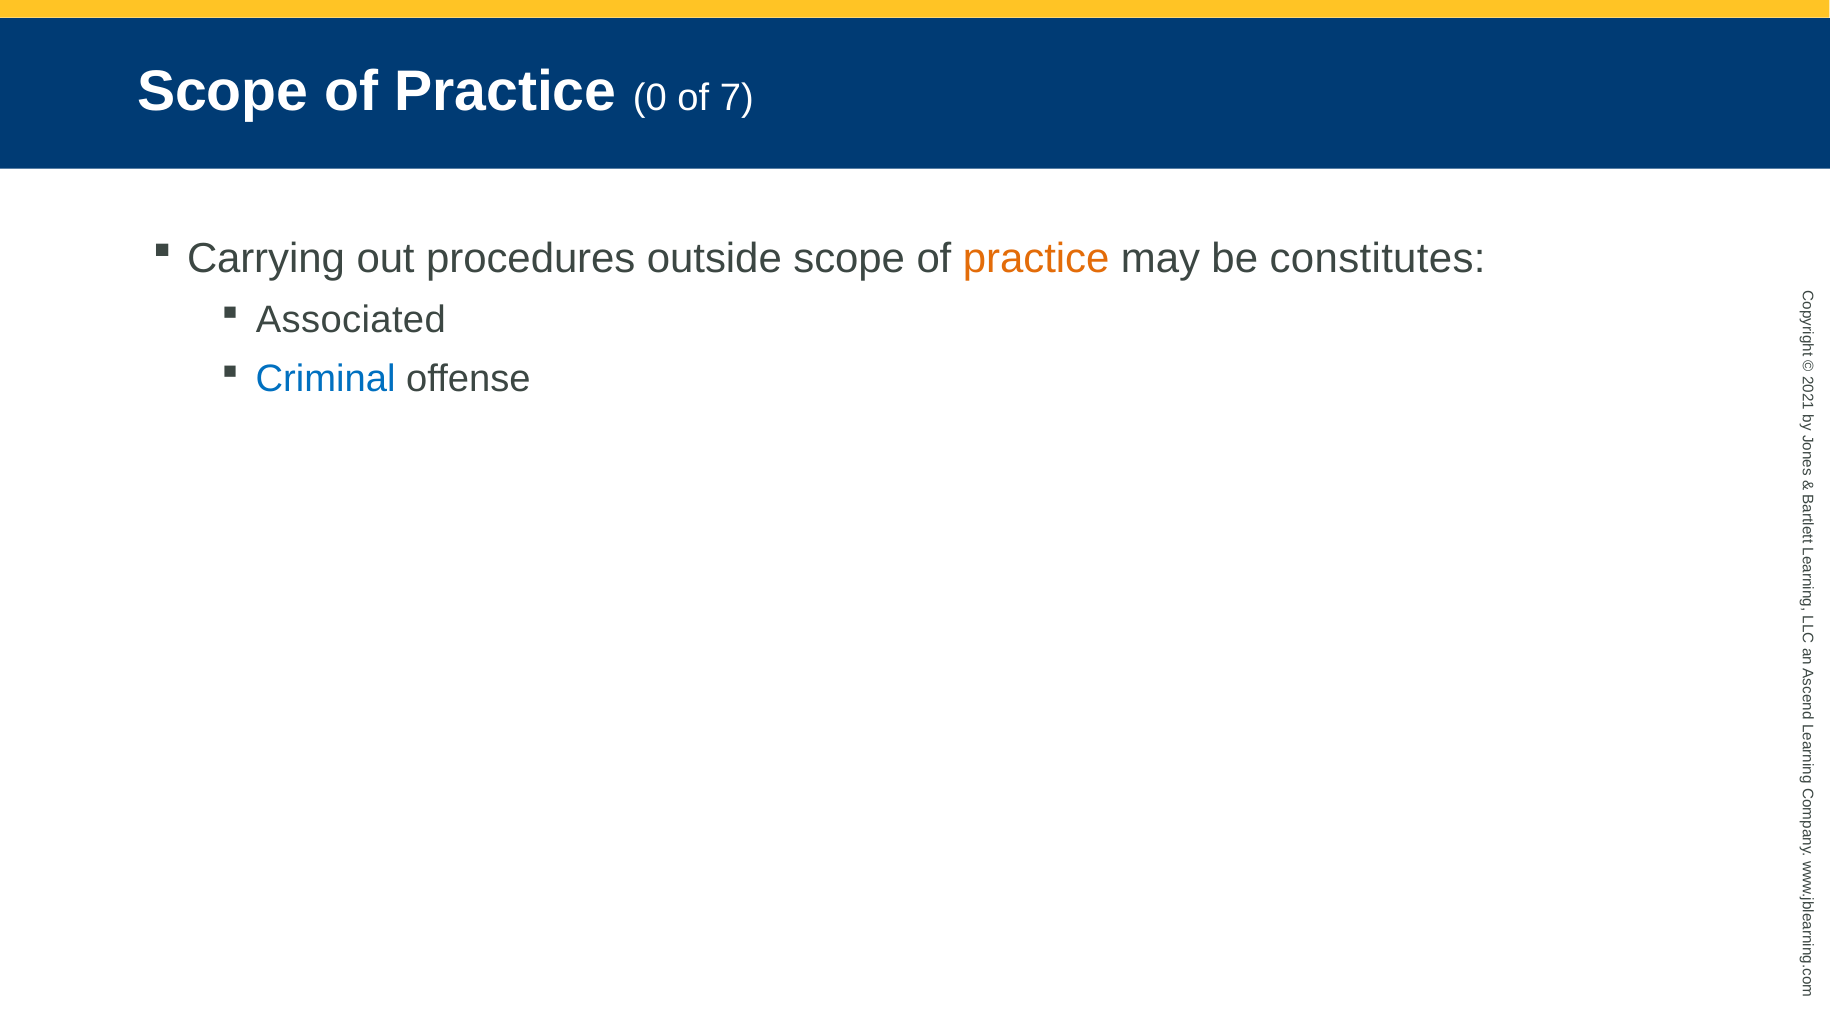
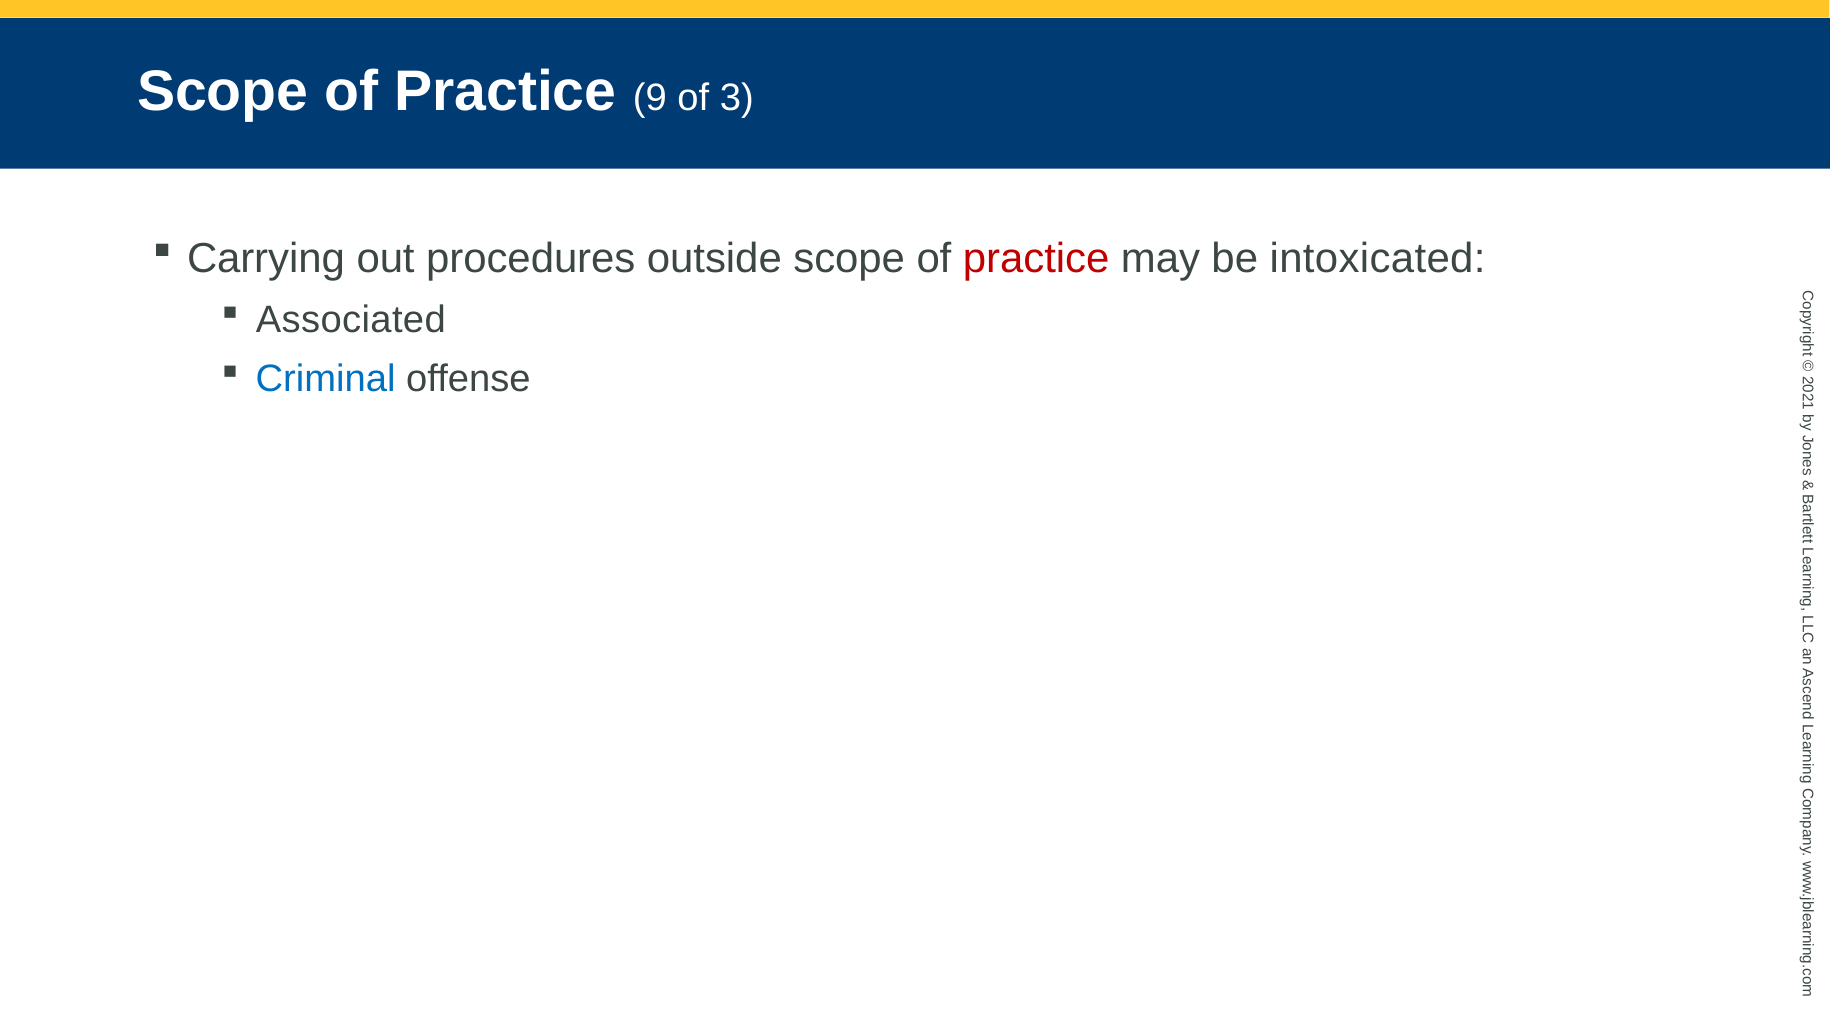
Practice 0: 0 -> 9
7: 7 -> 3
practice at (1036, 259) colour: orange -> red
constitutes: constitutes -> intoxicated
